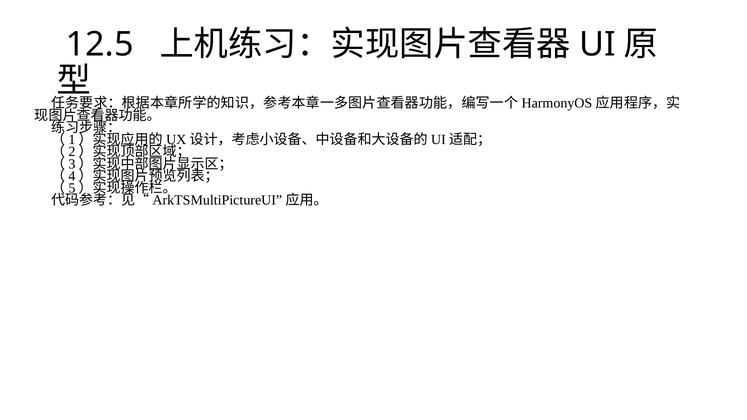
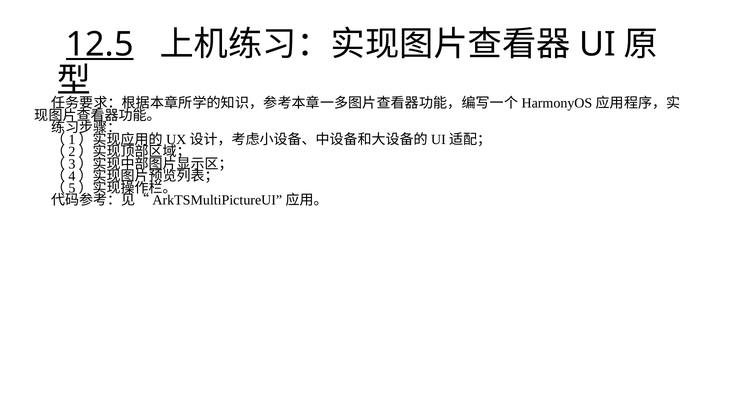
12.5 underline: none -> present
